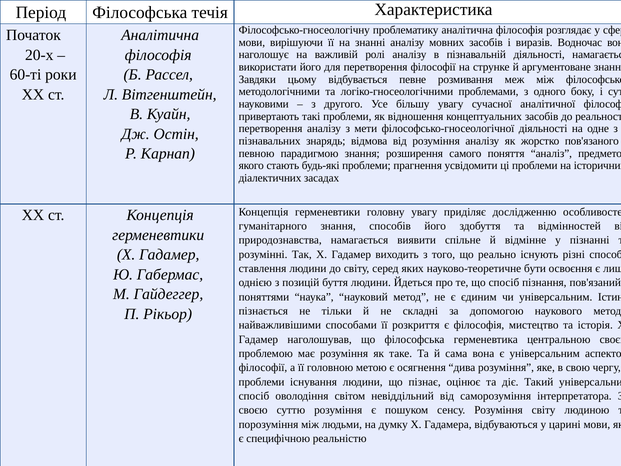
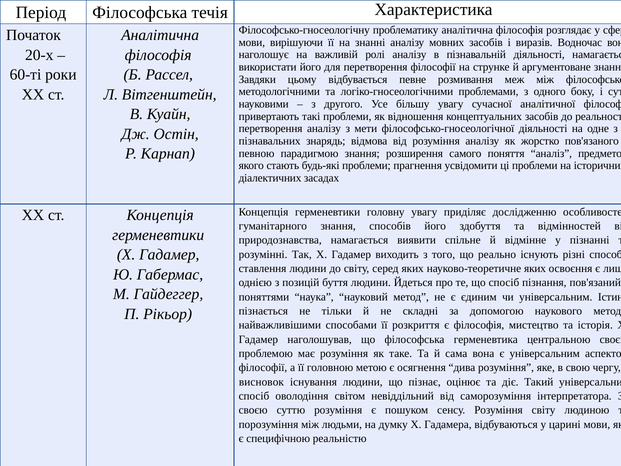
науково-теоретичне бути: бути -> яких
проблеми at (262, 382): проблеми -> висновок
